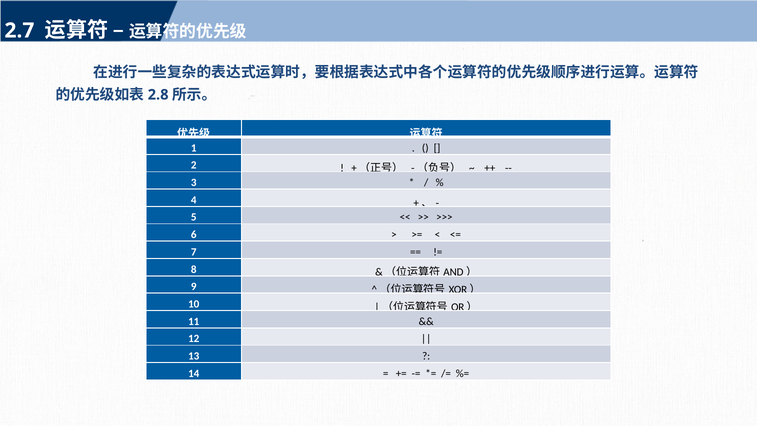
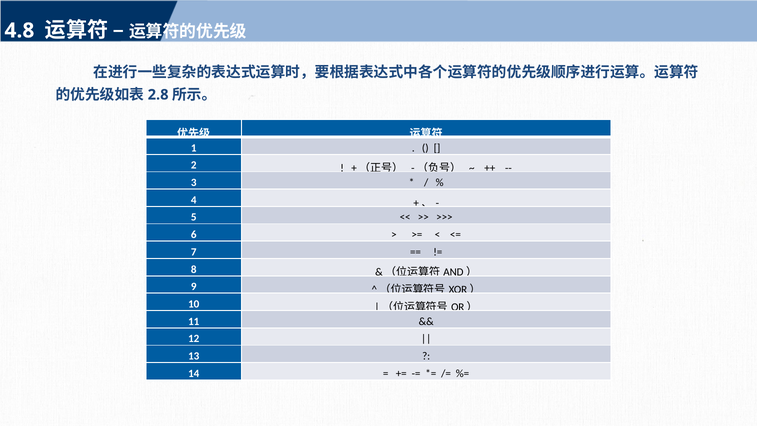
2.7: 2.7 -> 4.8
